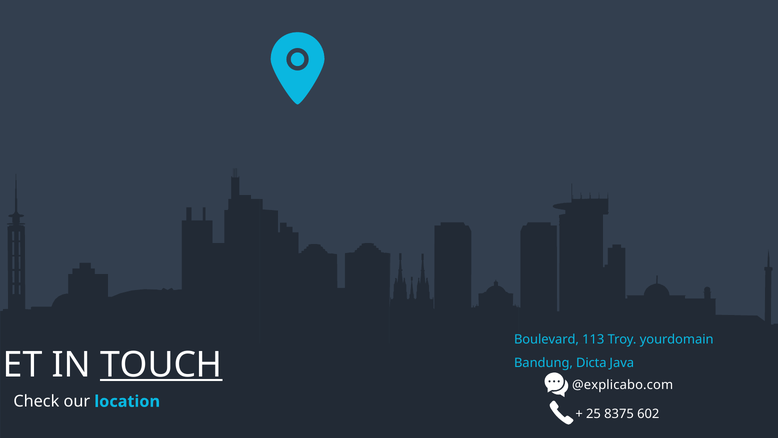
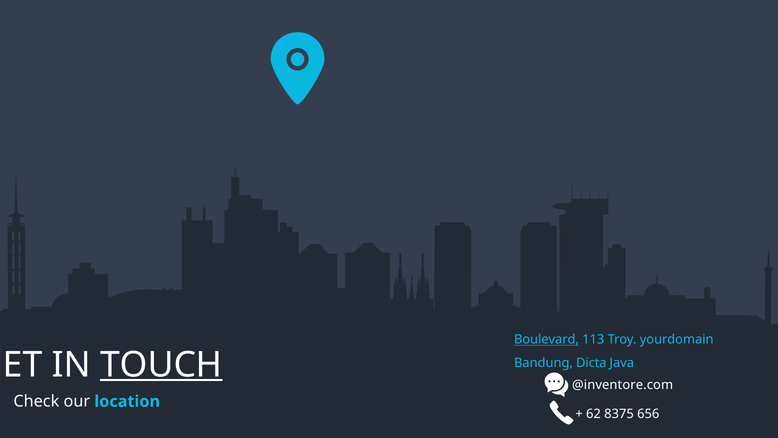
Boulevard underline: none -> present
@explicabo.com: @explicabo.com -> @inventore.com
25: 25 -> 62
602: 602 -> 656
